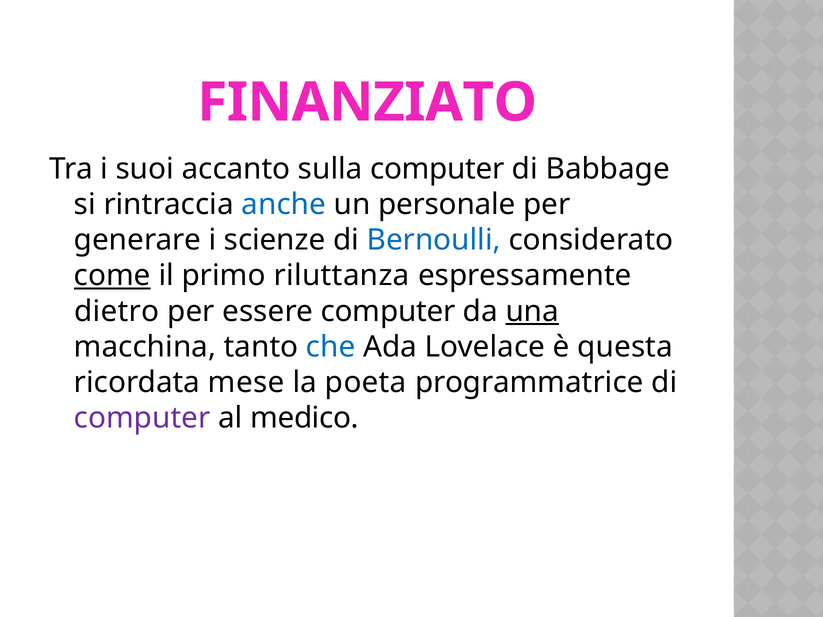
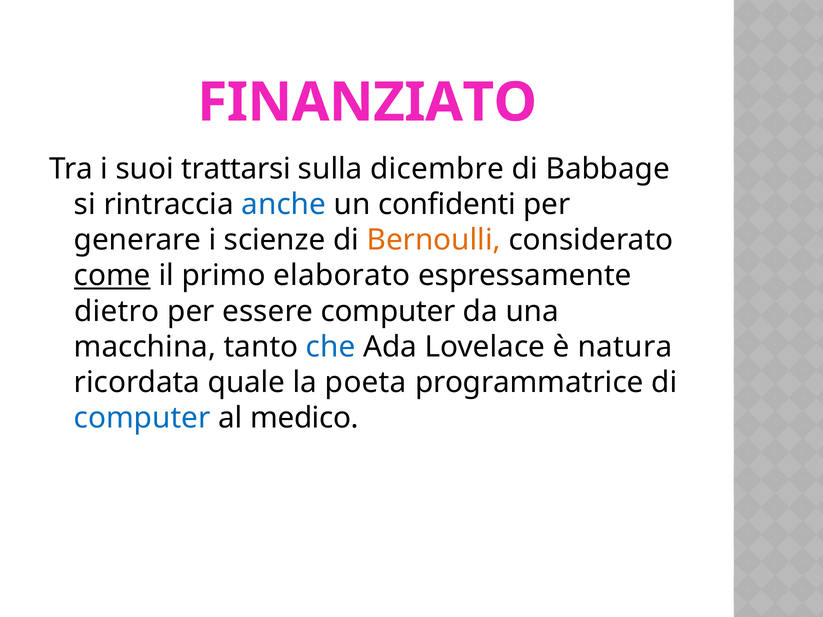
accanto: accanto -> trattarsi
sulla computer: computer -> dicembre
personale: personale -> confidenti
Bernoulli colour: blue -> orange
riluttanza: riluttanza -> elaborato
una underline: present -> none
questa: questa -> natura
mese: mese -> quale
computer at (142, 418) colour: purple -> blue
